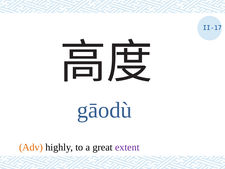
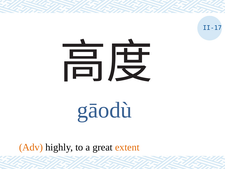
extent colour: purple -> orange
